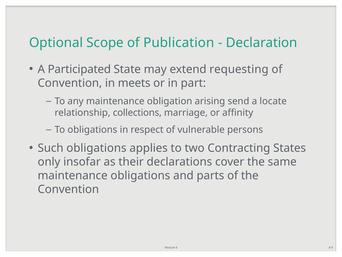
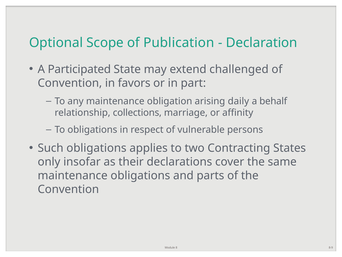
requesting: requesting -> challenged
meets: meets -> favors
send: send -> daily
locate: locate -> behalf
